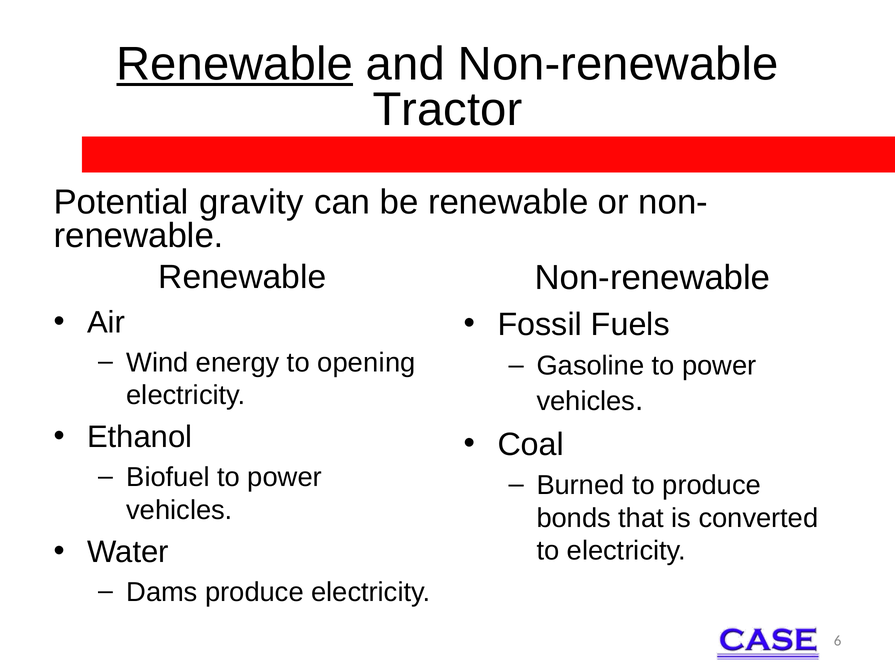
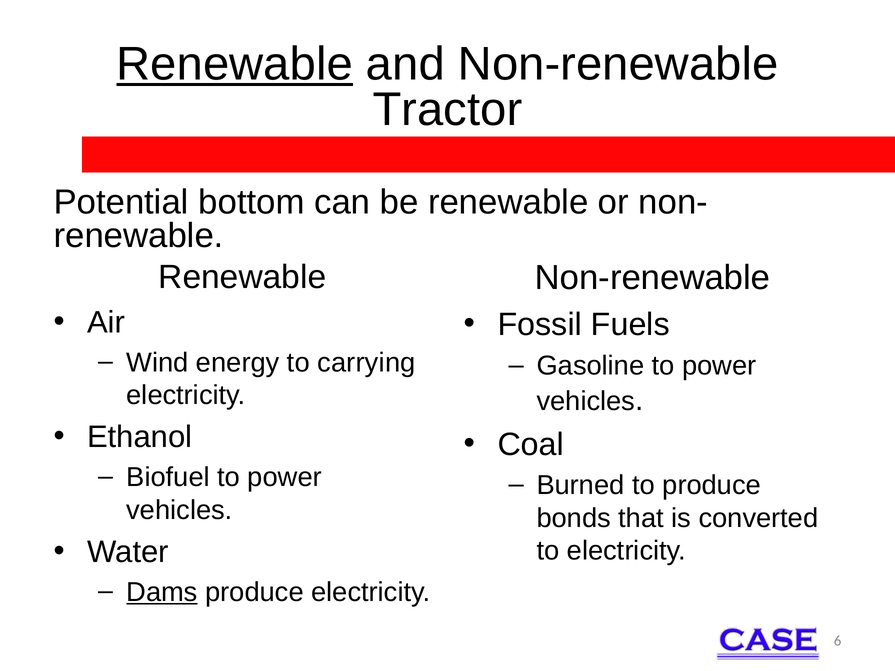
gravity: gravity -> bottom
opening: opening -> carrying
Dams underline: none -> present
